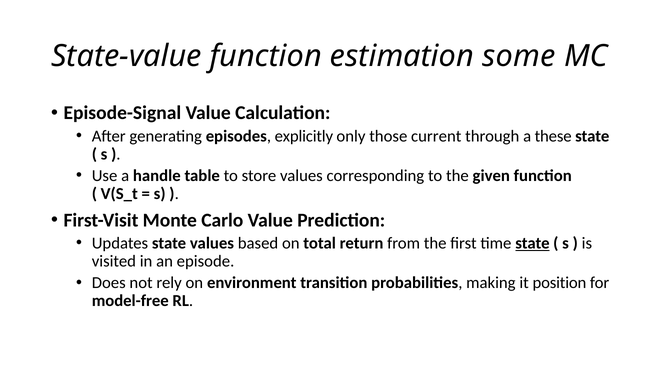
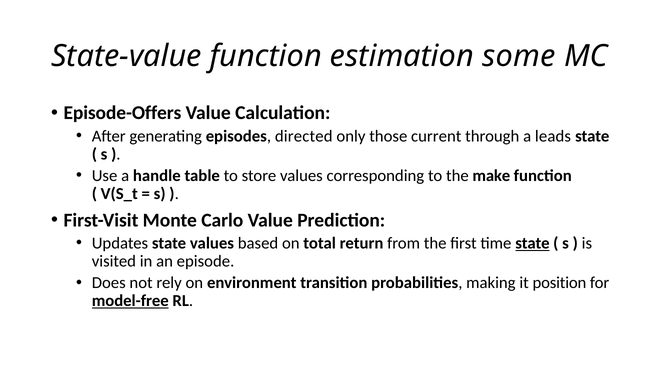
Episode-Signal: Episode-Signal -> Episode-Offers
explicitly: explicitly -> directed
these: these -> leads
given: given -> make
model-free underline: none -> present
